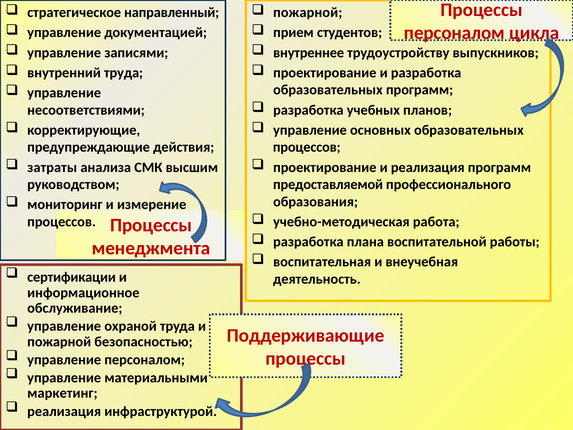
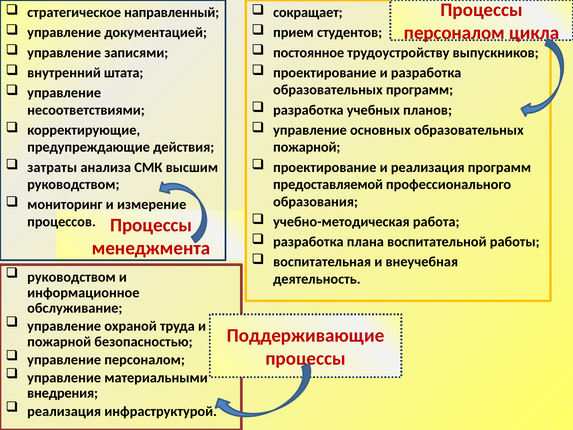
пожарной at (308, 12): пожарной -> сокращает
внутреннее: внутреннее -> постоянное
внутренний труда: труда -> штата
процессов at (307, 147): процессов -> пожарной
сертификации at (72, 277): сертификации -> руководством
маркетинг: маркетинг -> внедрения
